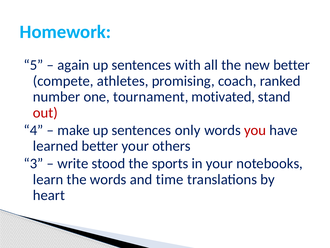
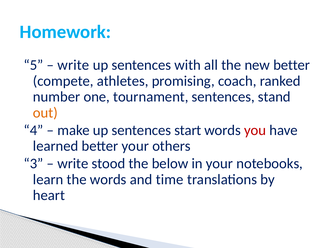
again at (73, 65): again -> write
tournament motivated: motivated -> sentences
out colour: red -> orange
only: only -> start
sports: sports -> below
